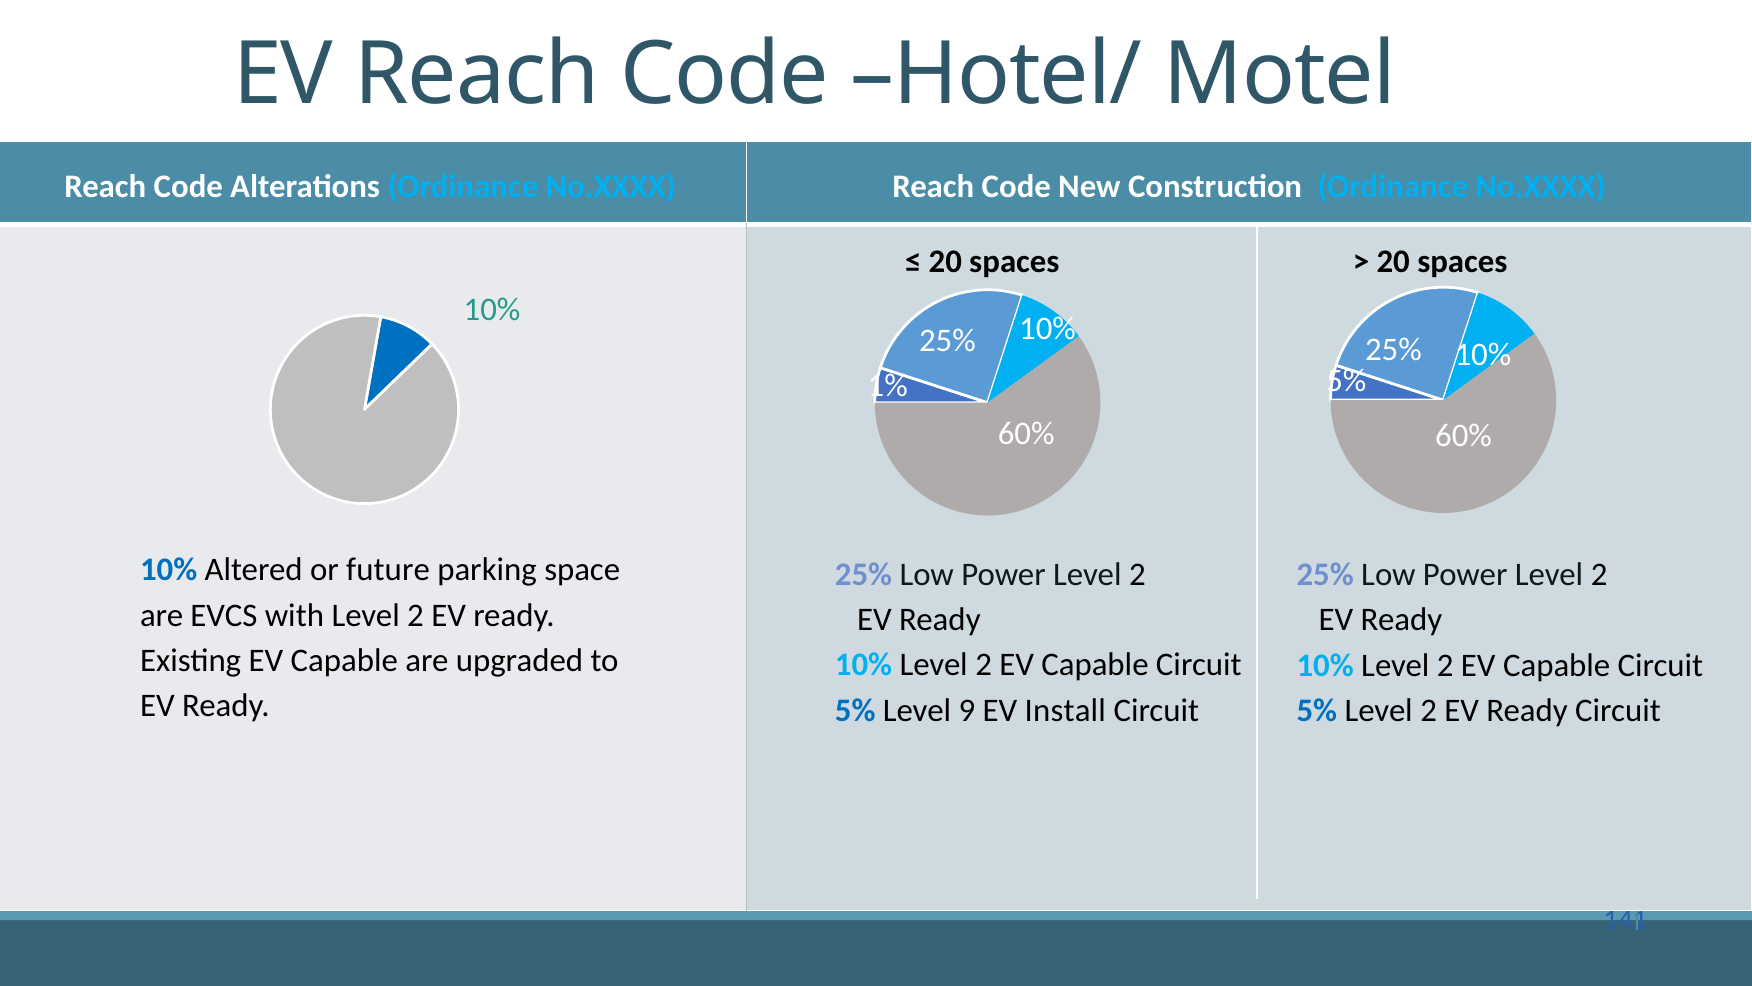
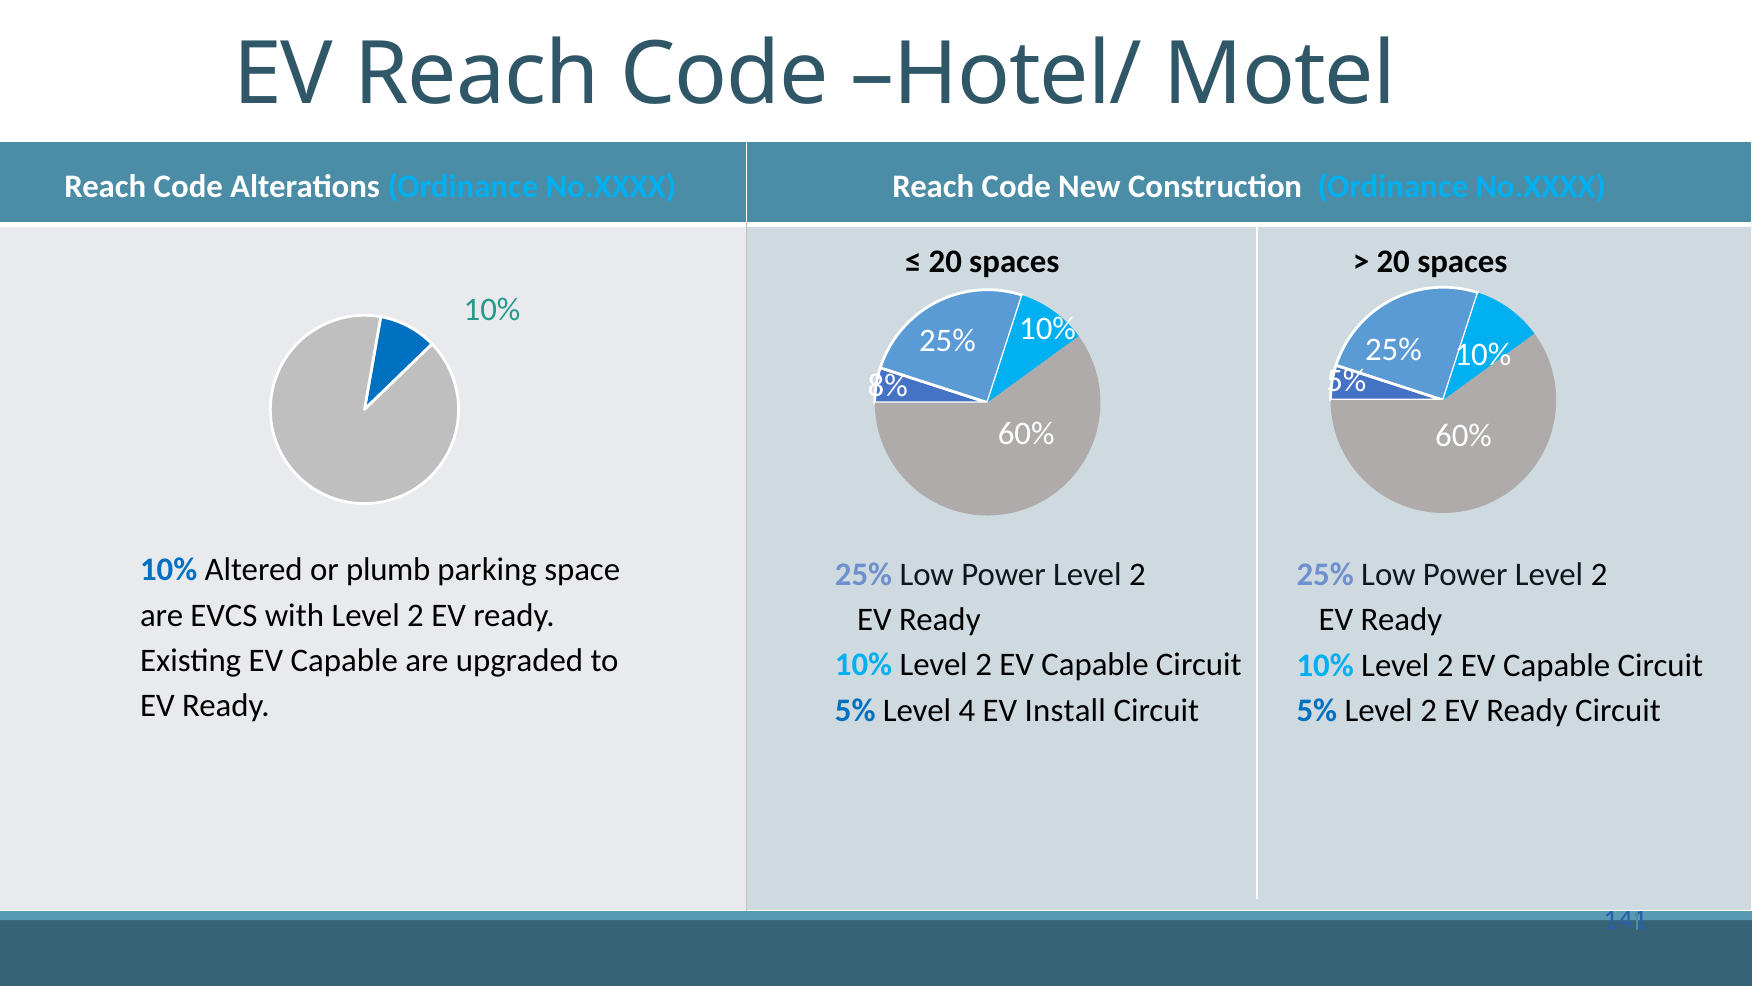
1%: 1% -> 8%
future: future -> plumb
9: 9 -> 4
